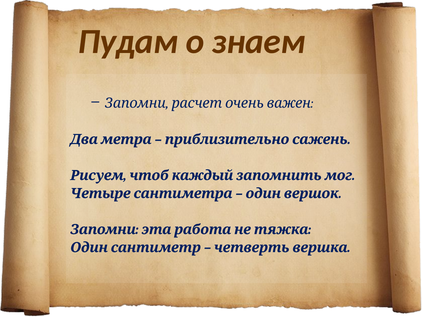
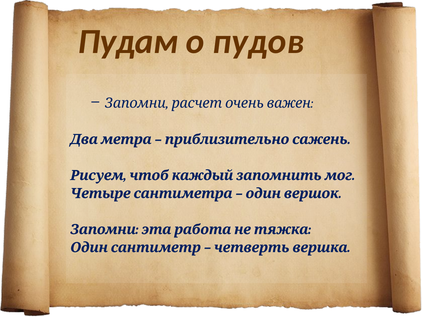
знаем: знаем -> пудов
